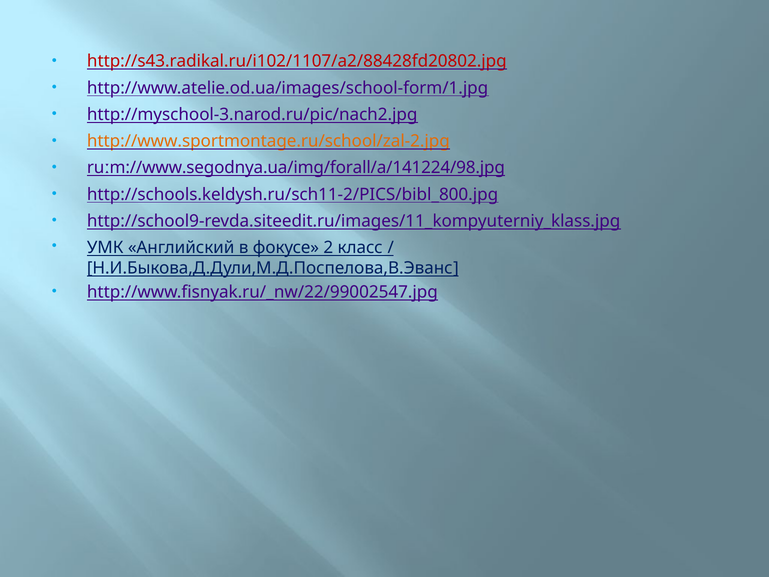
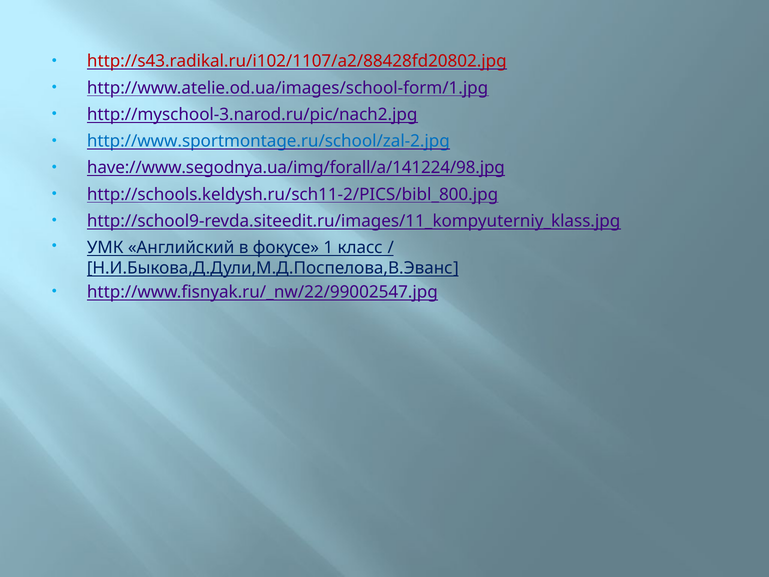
http://www.sportmontage.ru/school/zal-2.jpg colour: orange -> blue
ruːm://www.segodnya.ua/img/forall/a/141224/98.jpg: ruːm://www.segodnya.ua/img/forall/a/141224/98.jpg -> have://www.segodnya.ua/img/forall/a/141224/98.jpg
2: 2 -> 1
